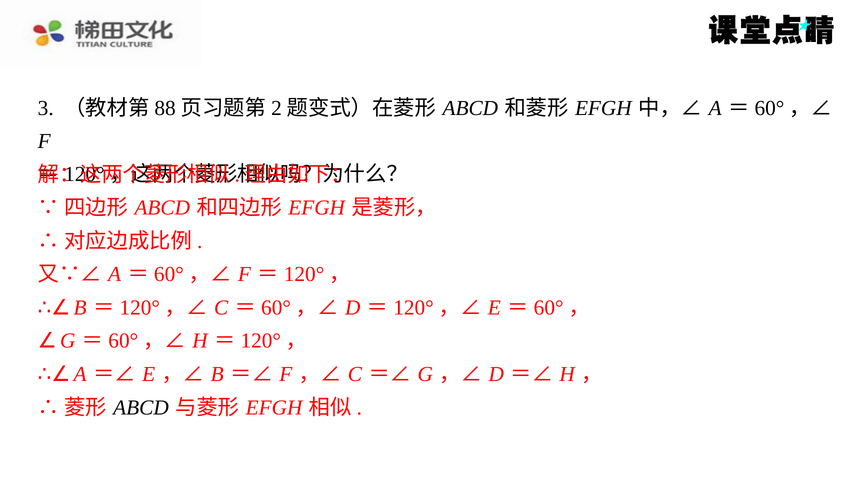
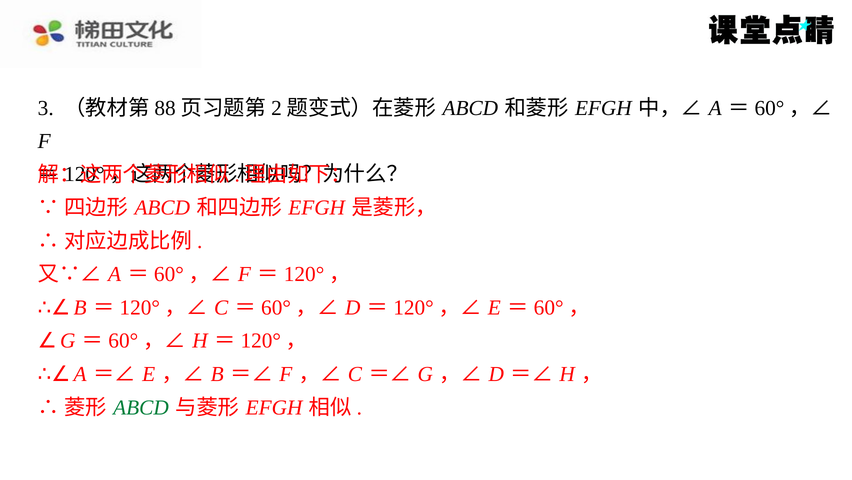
ABCD at (141, 407) colour: black -> green
